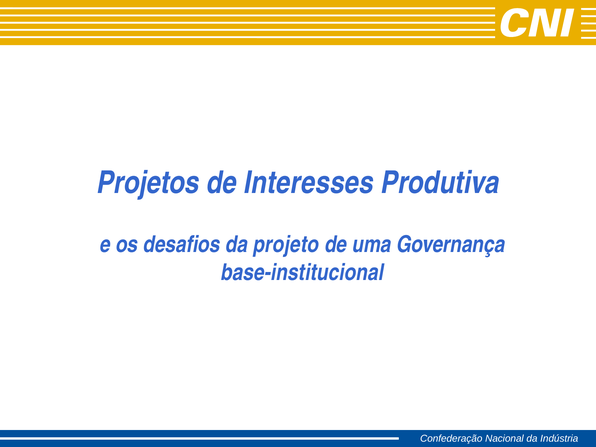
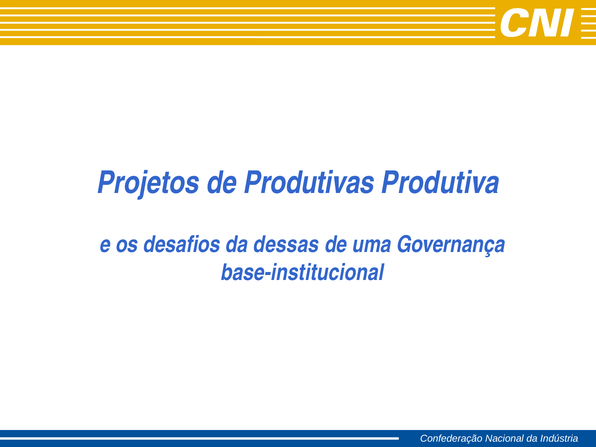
Interesses: Interesses -> Produtivas
projeto: projeto -> dessas
